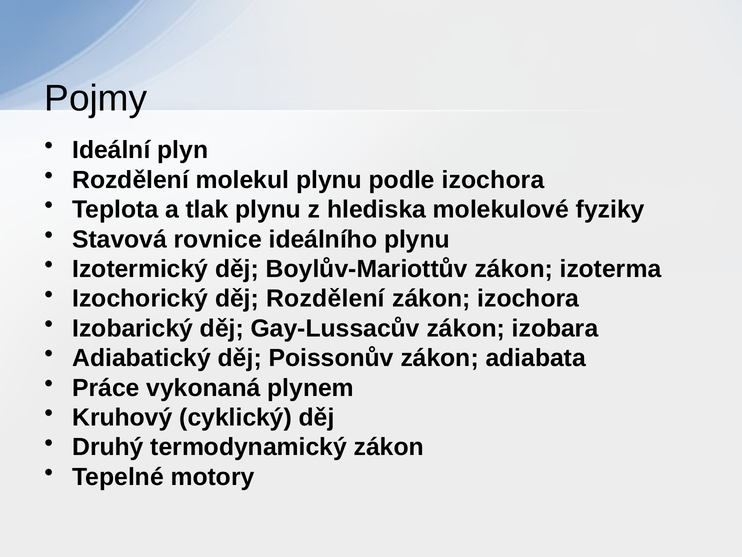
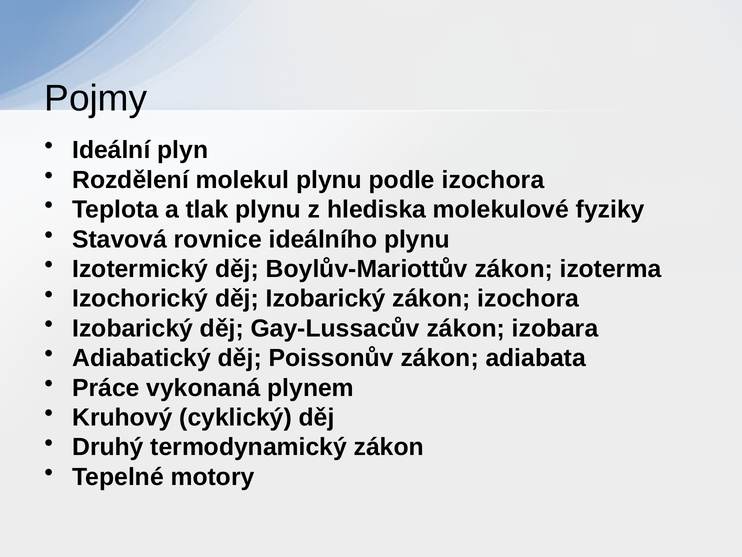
děj Rozdělení: Rozdělení -> Izobarický
